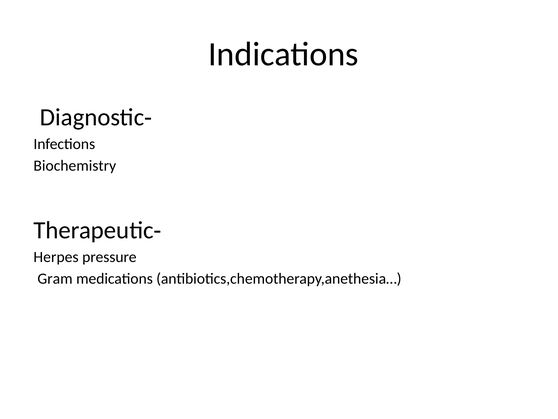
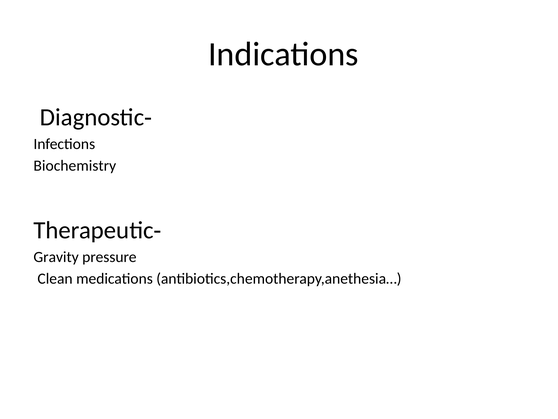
Herpes: Herpes -> Gravity
Gram: Gram -> Clean
